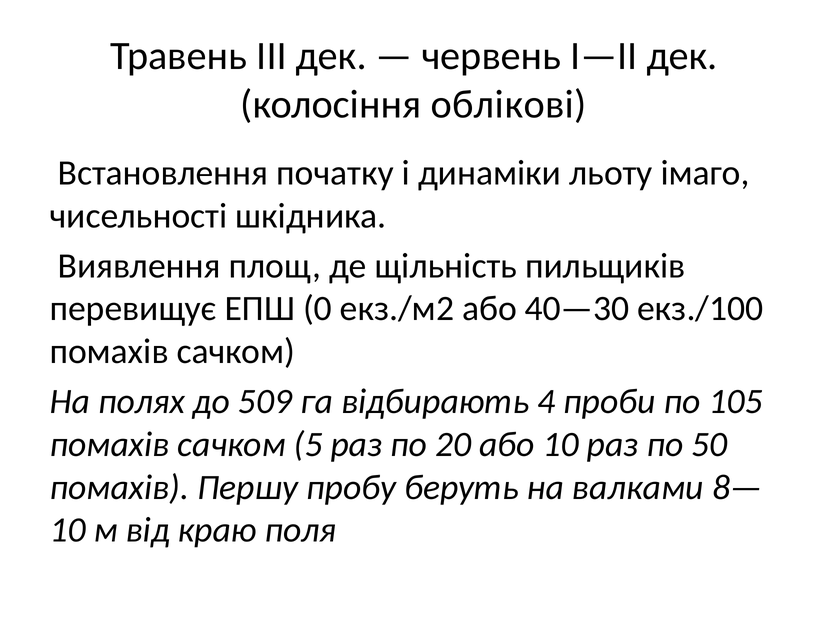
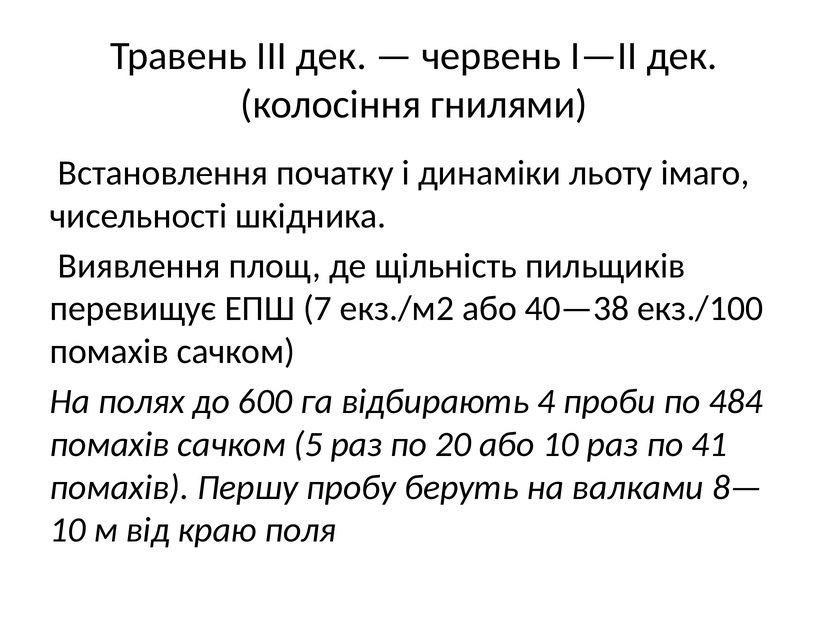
облікові: облікові -> гнилями
0: 0 -> 7
40—30: 40—30 -> 40—38
509: 509 -> 600
105: 105 -> 484
50: 50 -> 41
